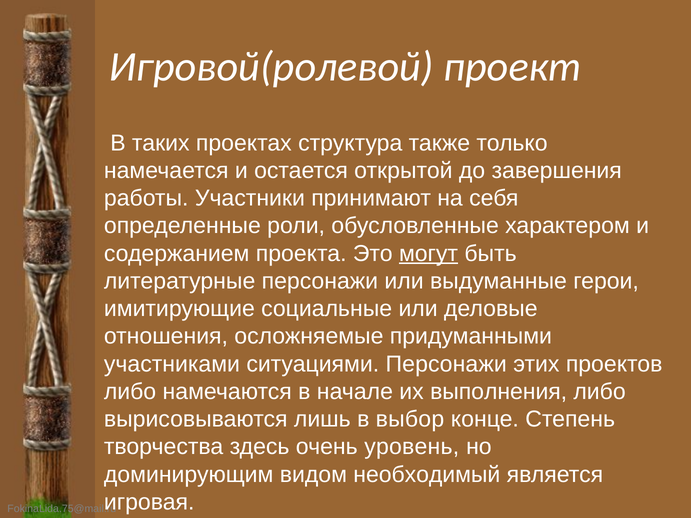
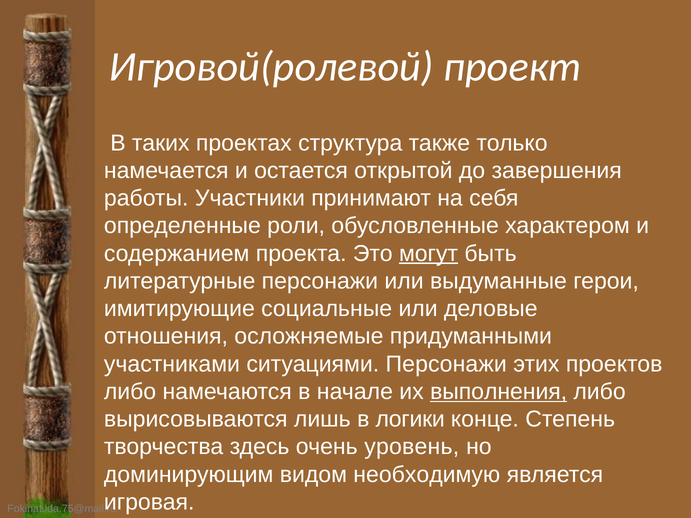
выполнения underline: none -> present
выбор: выбор -> логики
необходимый: необходимый -> необходимую
